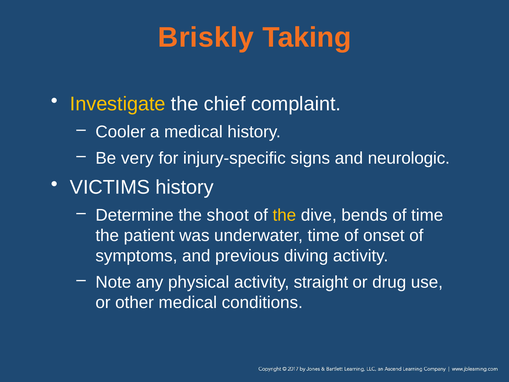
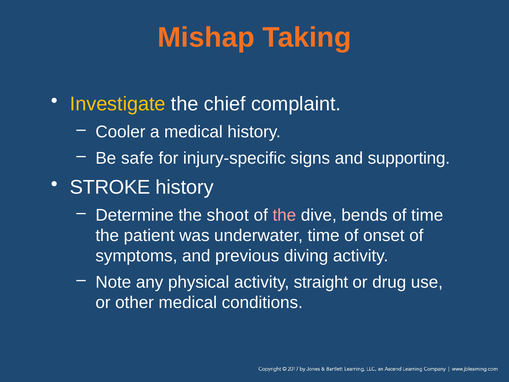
Briskly: Briskly -> Mishap
very: very -> safe
neurologic: neurologic -> supporting
VICTIMS: VICTIMS -> STROKE
the at (284, 215) colour: yellow -> pink
